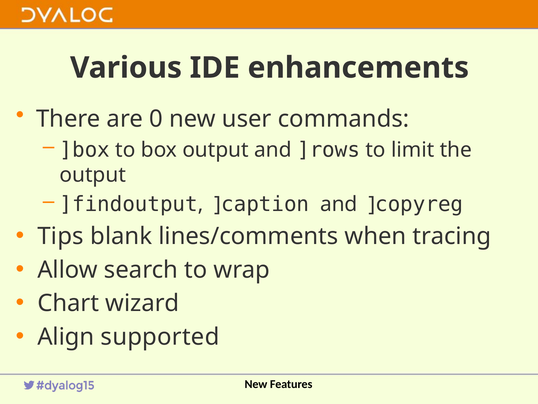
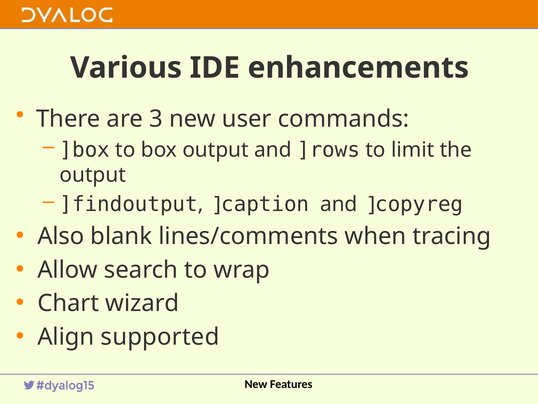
0: 0 -> 3
Tips: Tips -> Also
